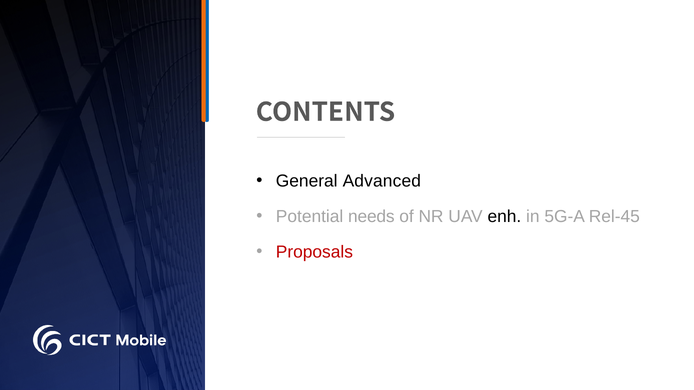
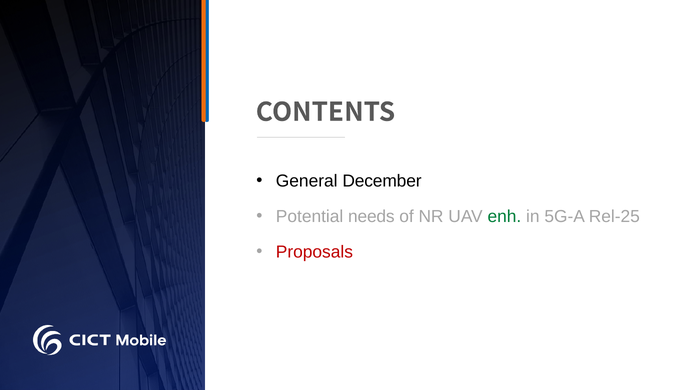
Advanced: Advanced -> December
enh colour: black -> green
Rel-45: Rel-45 -> Rel-25
